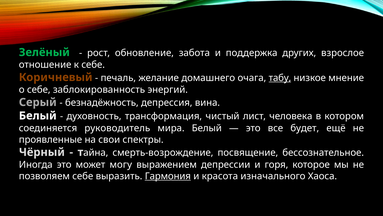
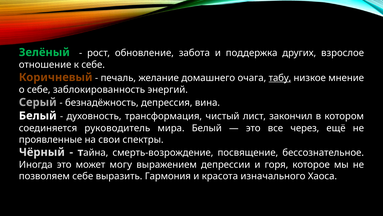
человека: человека -> закончил
будет: будет -> через
Гармония underline: present -> none
